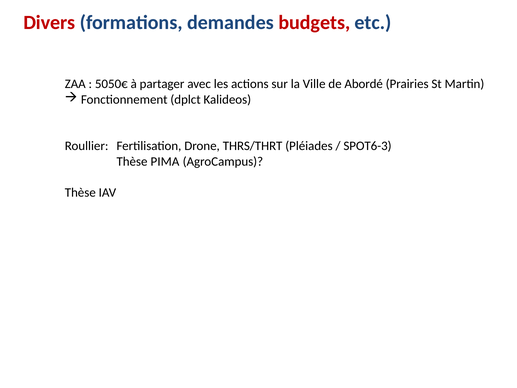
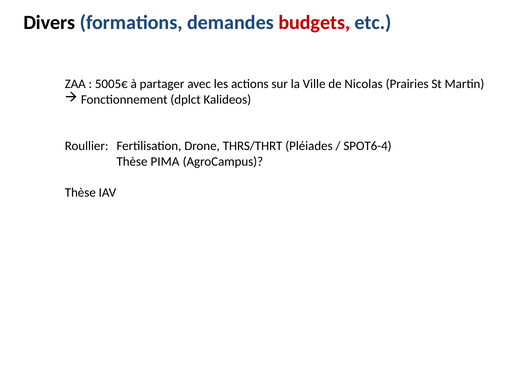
Divers colour: red -> black
5050€: 5050€ -> 5005€
Abordé: Abordé -> Nicolas
SPOT6-3: SPOT6-3 -> SPOT6-4
